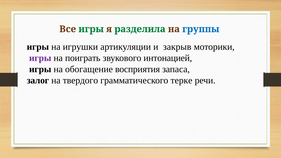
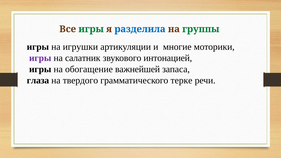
разделила colour: green -> blue
группы colour: blue -> green
закрыв: закрыв -> многие
поиграть: поиграть -> салатник
восприятия: восприятия -> важнейшей
залог: залог -> глаза
